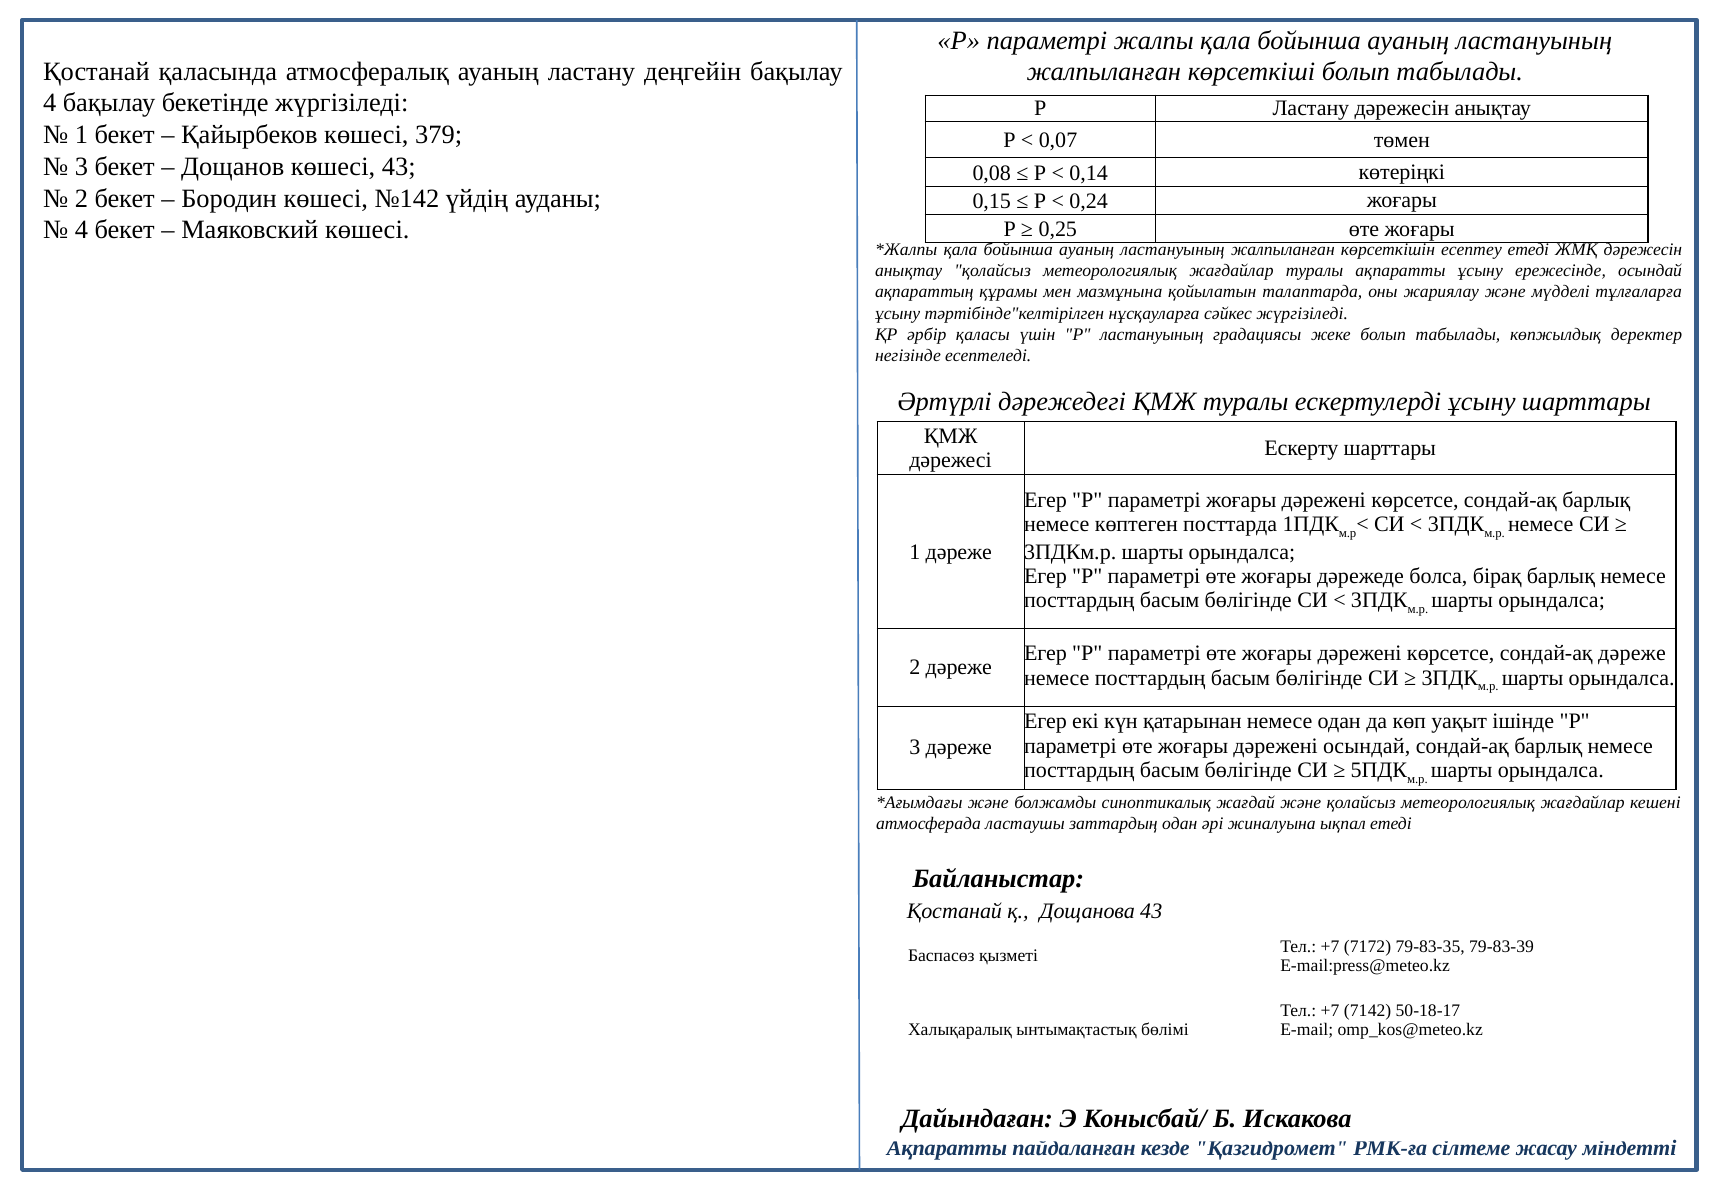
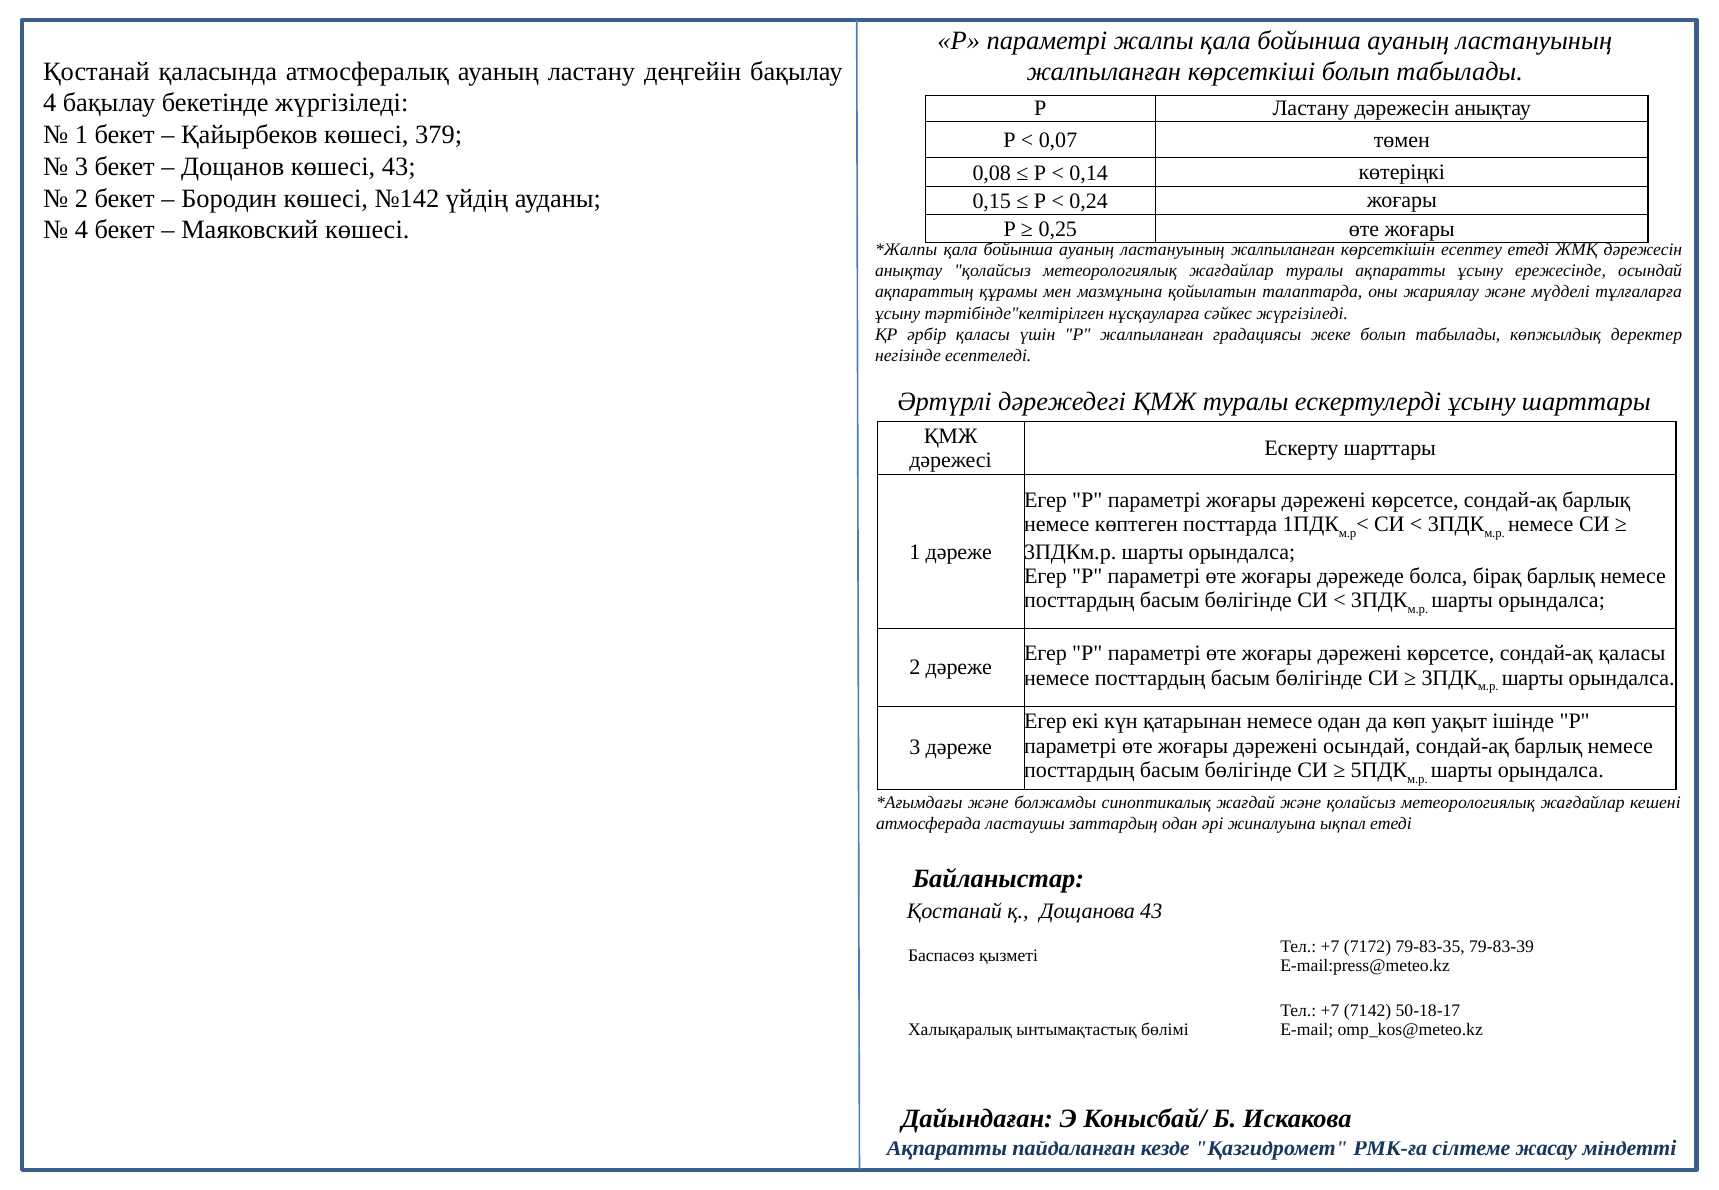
Р ластануының: ластануының -> жалпыланған
сондай-ақ дәреже: дәреже -> қаласы
